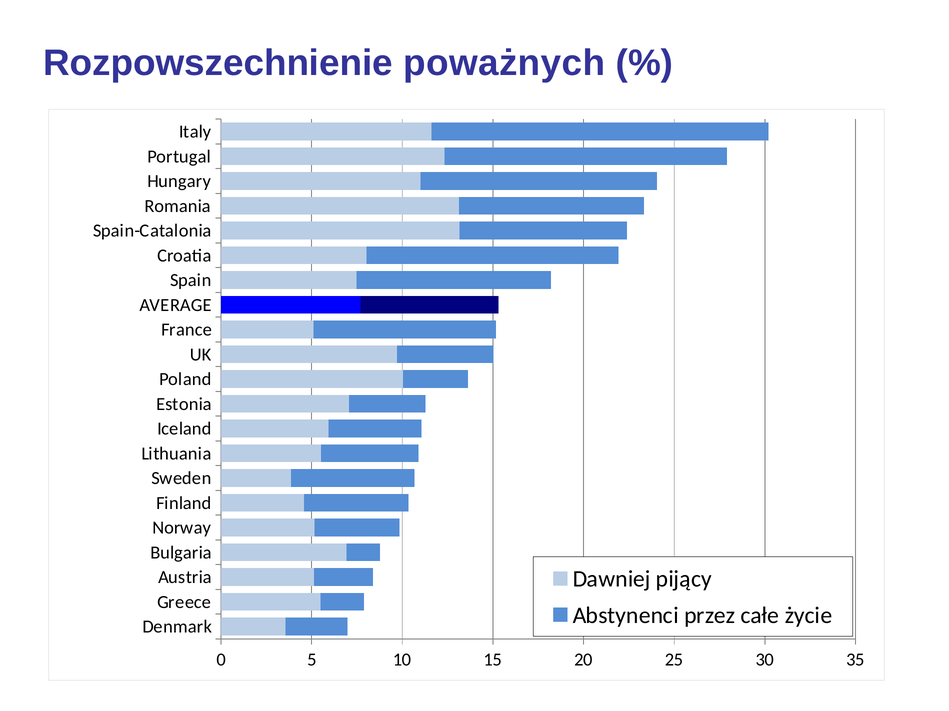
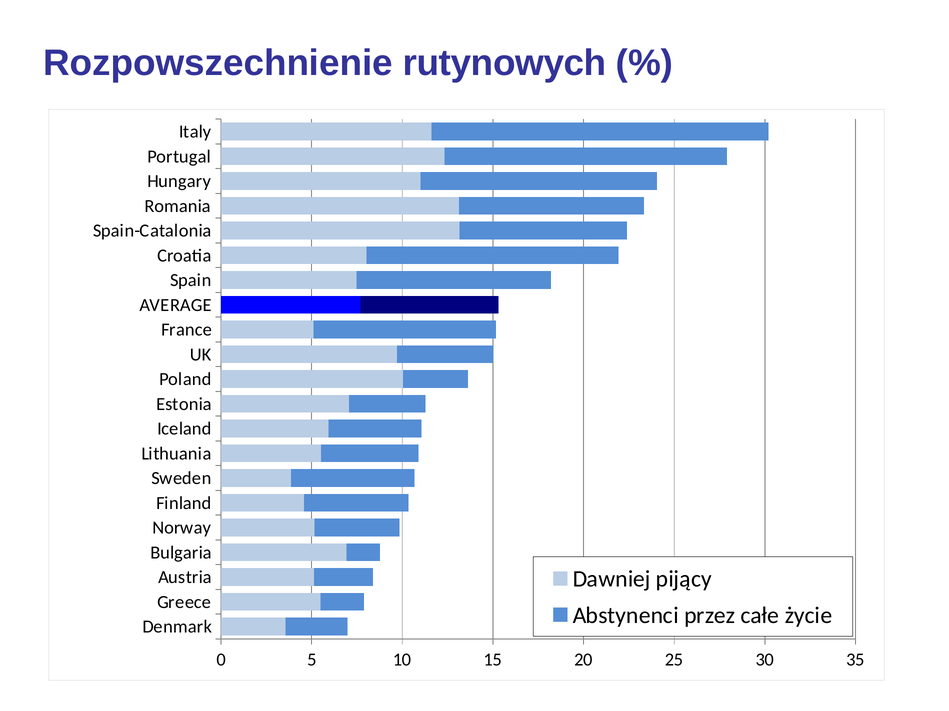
poważnych: poważnych -> rutynowych
